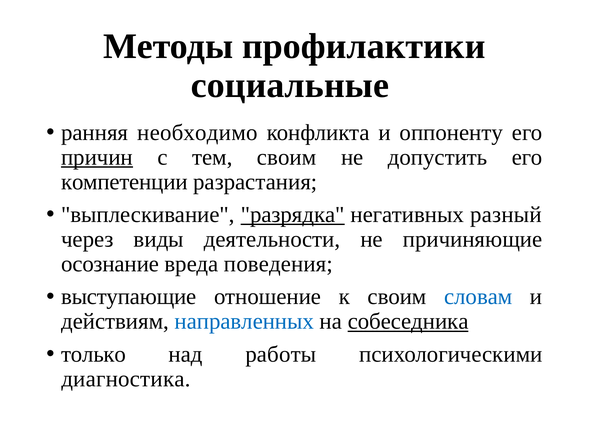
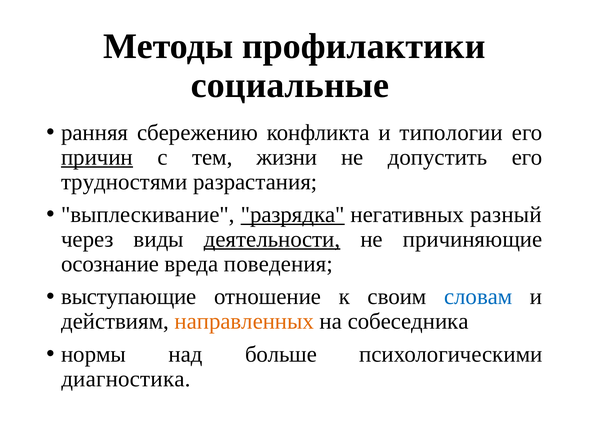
необходимо: необходимо -> сбережению
оппоненту: оппоненту -> типологии
тем своим: своим -> жизни
компетенции: компетенции -> трудностями
деятельности underline: none -> present
направленных colour: blue -> orange
собеседника underline: present -> none
только: только -> нормы
работы: работы -> больше
